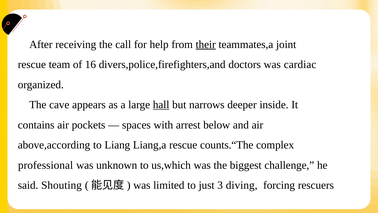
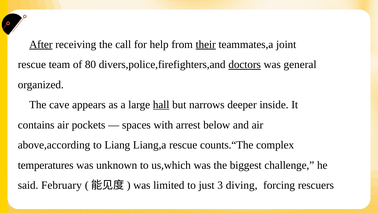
After underline: none -> present
16: 16 -> 80
doctors underline: none -> present
cardiac: cardiac -> general
professional: professional -> temperatures
Shouting: Shouting -> February
